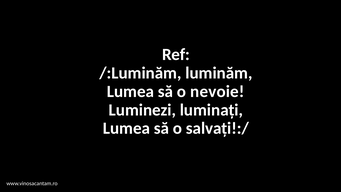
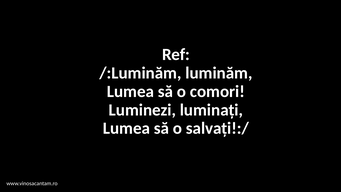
nevoie: nevoie -> comori
